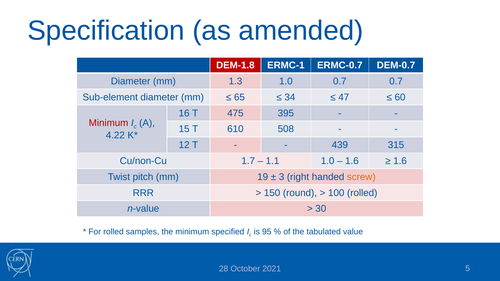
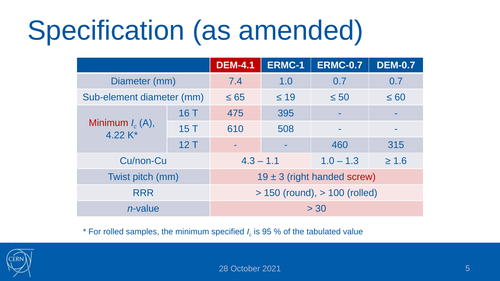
DEM-1.8: DEM-1.8 -> DEM-4.1
1.3: 1.3 -> 7.4
34 at (290, 97): 34 -> 19
47: 47 -> 50
439: 439 -> 460
1.7: 1.7 -> 4.3
1.6 at (352, 161): 1.6 -> 1.3
screw colour: orange -> red
